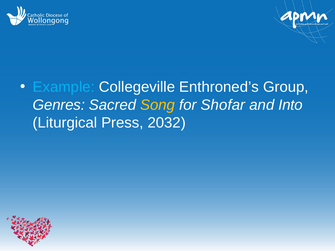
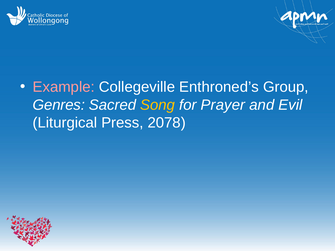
Example colour: light blue -> pink
Shofar: Shofar -> Prayer
Into: Into -> Evil
2032: 2032 -> 2078
